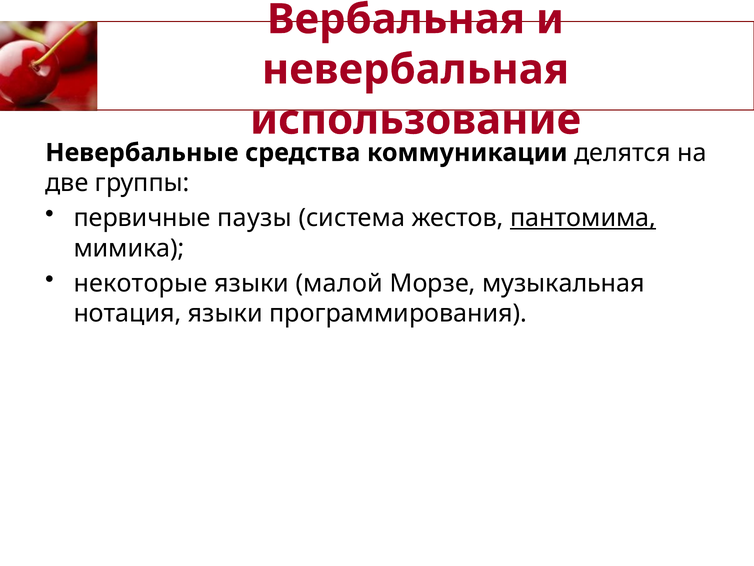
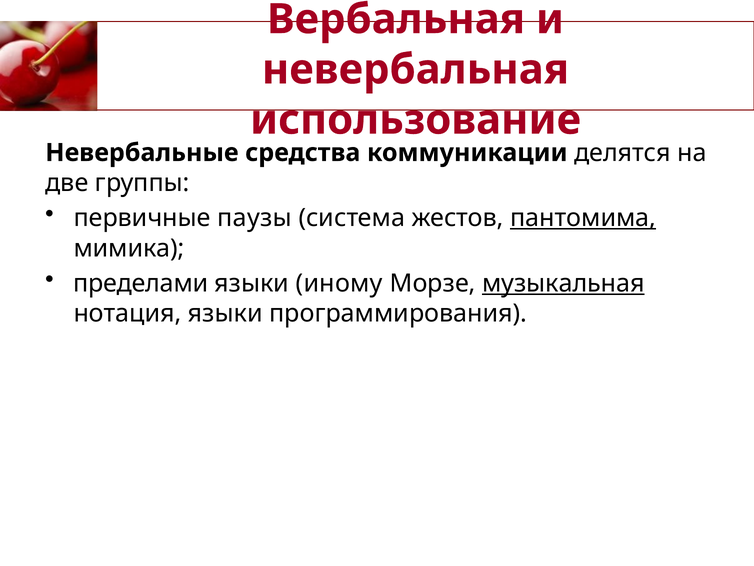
некоторые: некоторые -> пределами
малой: малой -> иному
музыкальная underline: none -> present
